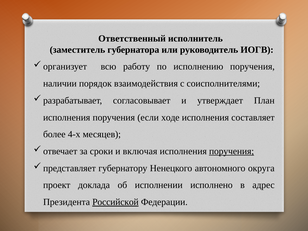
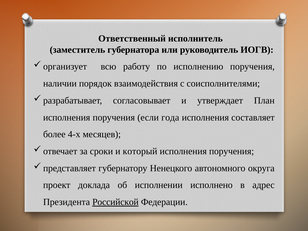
ходе: ходе -> года
включая: включая -> который
поручения at (232, 151) underline: present -> none
